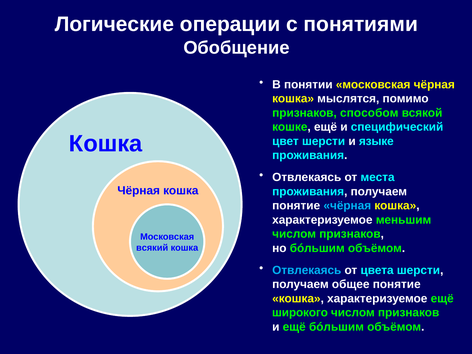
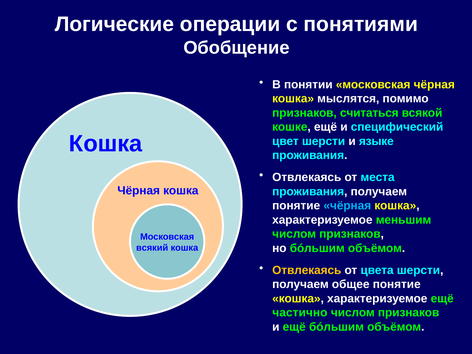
способом: способом -> считаться
Отвлекаясь at (307, 270) colour: light blue -> yellow
широкого: широкого -> частично
